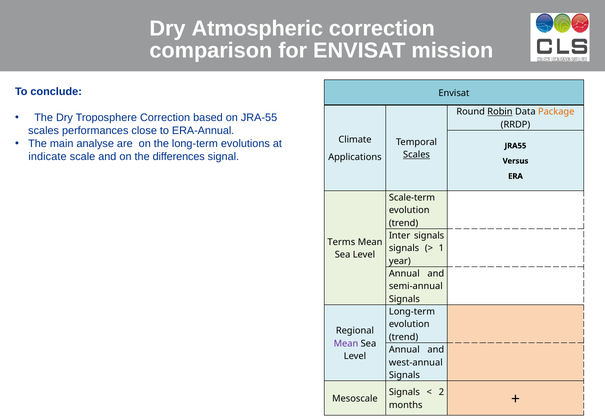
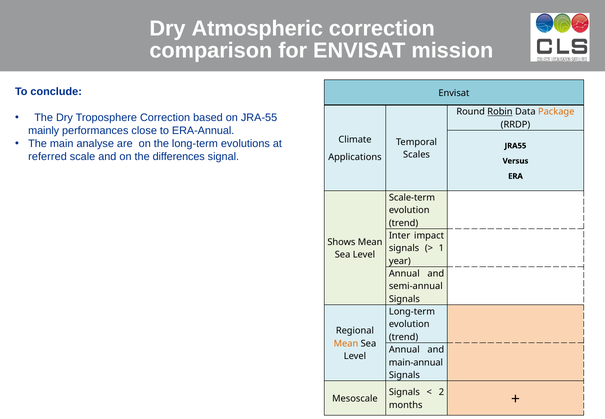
scales at (44, 131): scales -> mainly
indicate: indicate -> referred
Scales at (417, 155) underline: present -> none
Inter signals: signals -> impact
Terms: Terms -> Shows
Mean at (346, 343) colour: purple -> orange
west-annual: west-annual -> main-annual
